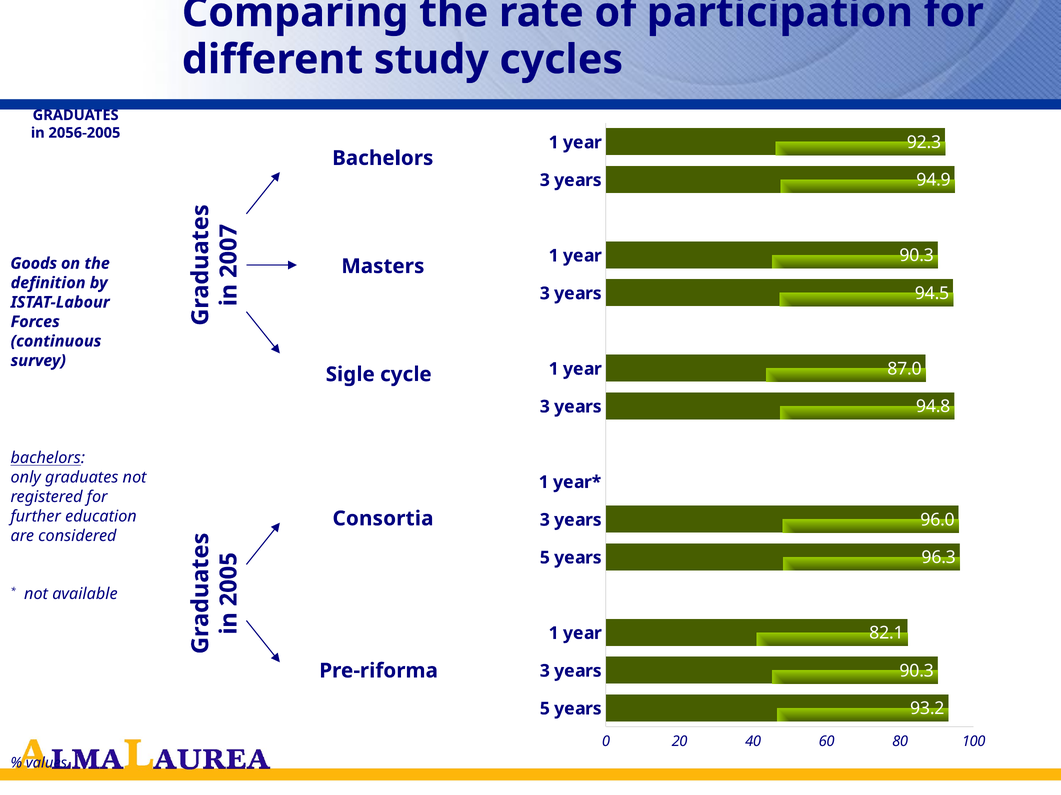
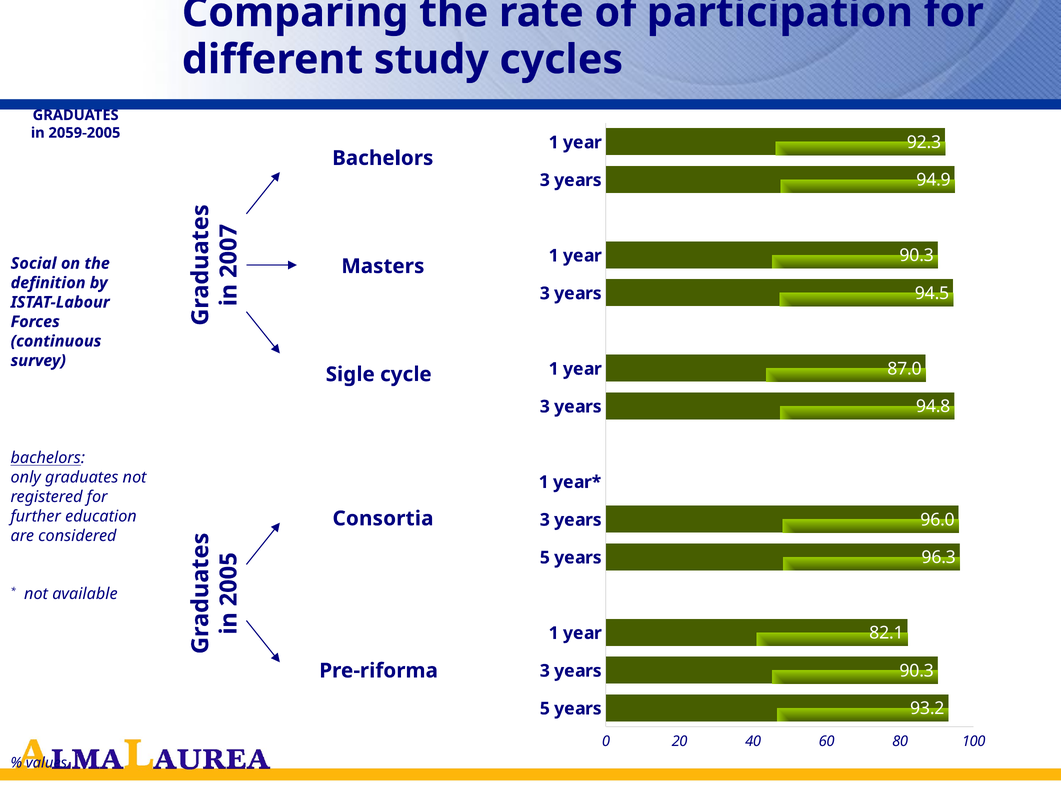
2056-2005: 2056-2005 -> 2059-2005
Goods: Goods -> Social
